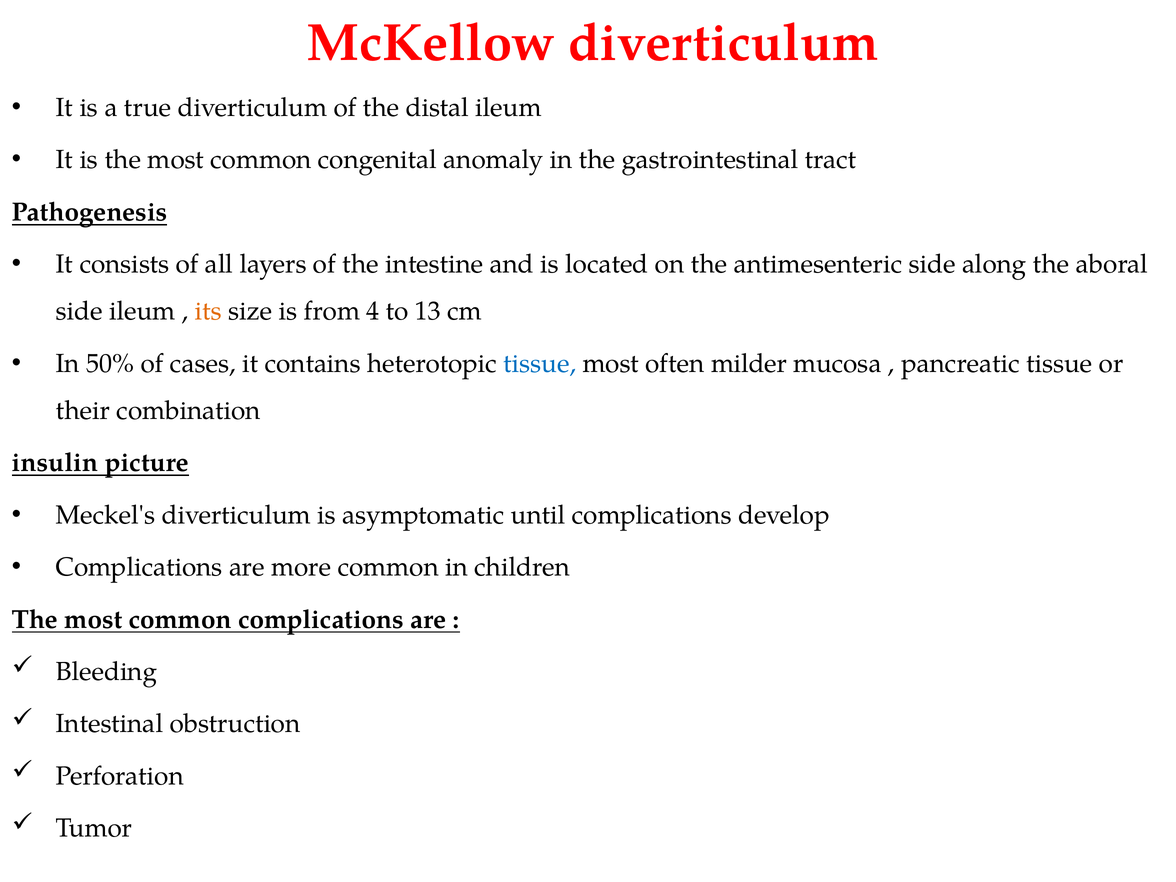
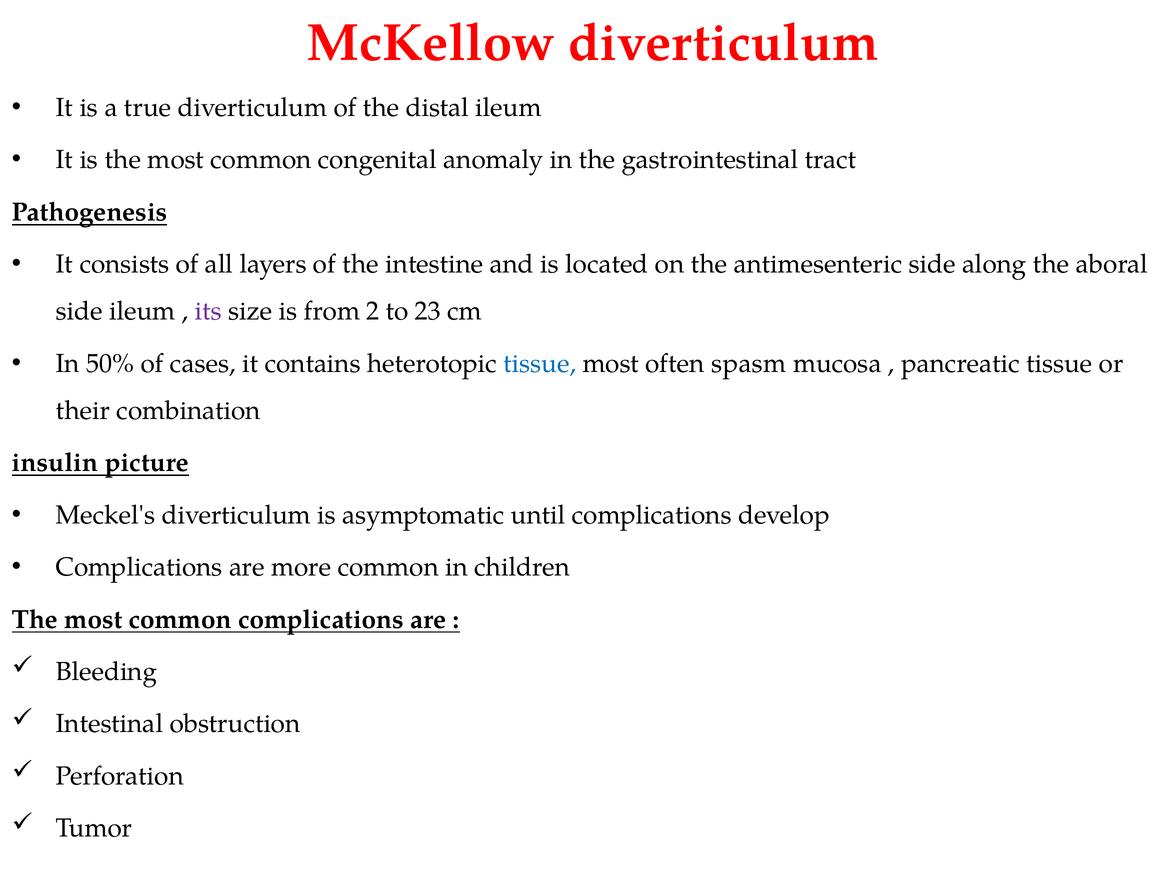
its colour: orange -> purple
4: 4 -> 2
13: 13 -> 23
milder: milder -> spasm
